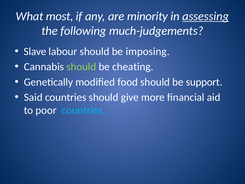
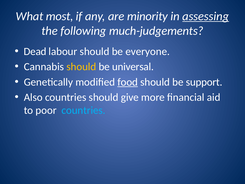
Slave: Slave -> Dead
imposing: imposing -> everyone
should at (81, 67) colour: light green -> yellow
cheating: cheating -> universal
food underline: none -> present
Said: Said -> Also
